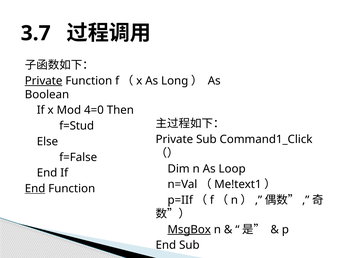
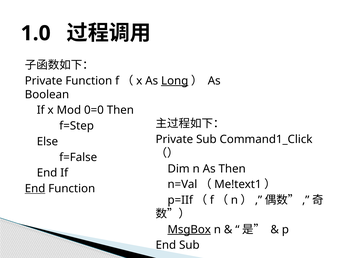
3.7: 3.7 -> 1.0
Private at (44, 81) underline: present -> none
Long underline: none -> present
4=0: 4=0 -> 0=0
f=Stud: f=Stud -> f=Step
As Loop: Loop -> Then
